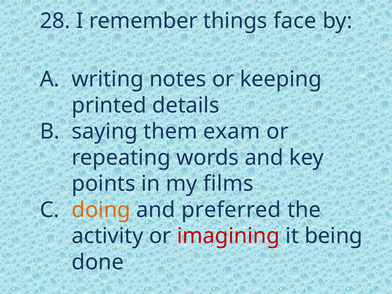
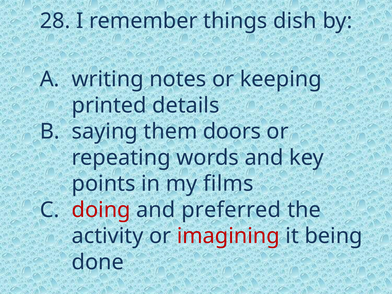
face: face -> dish
exam: exam -> doors
doing colour: orange -> red
